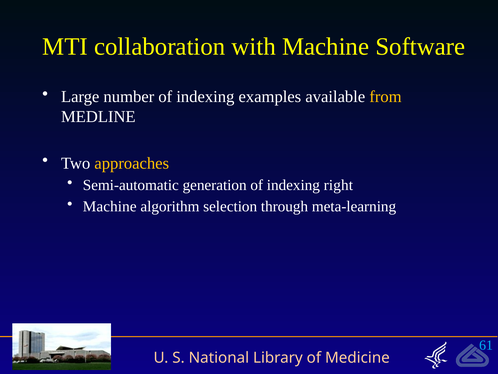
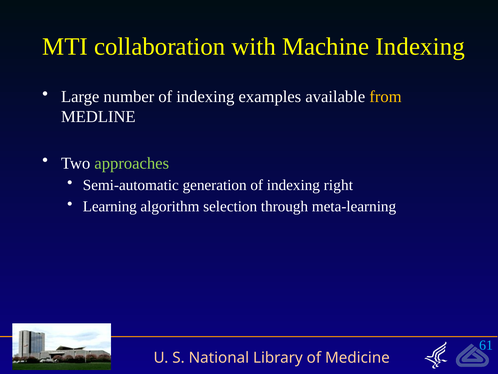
Machine Software: Software -> Indexing
approaches colour: yellow -> light green
Machine at (110, 206): Machine -> Learning
